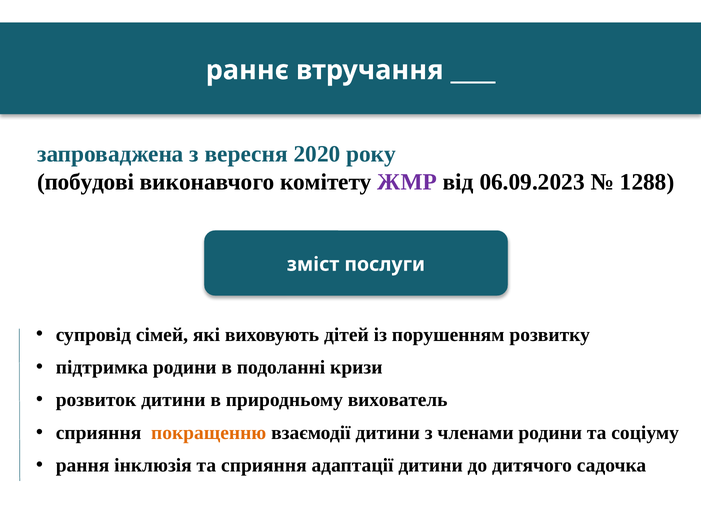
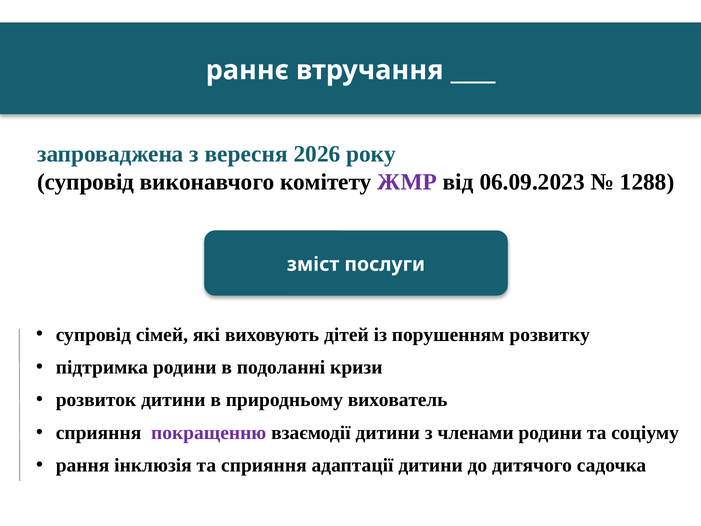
2020: 2020 -> 2026
побудові at (86, 182): побудові -> супровід
покращенню colour: orange -> purple
